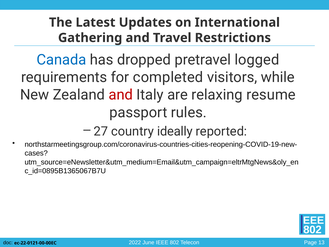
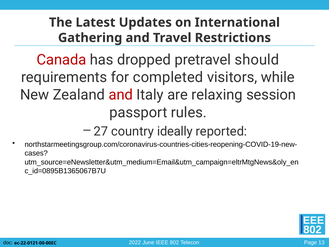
Canada colour: blue -> red
logged: logged -> should
resume: resume -> session
